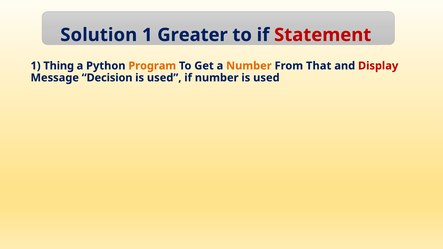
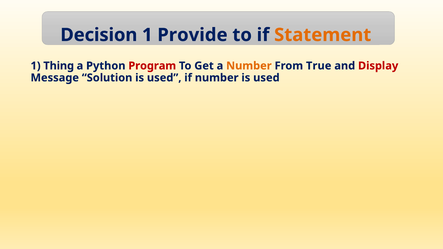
Solution: Solution -> Decision
Greater: Greater -> Provide
Statement colour: red -> orange
Program colour: orange -> red
That: That -> True
Decision: Decision -> Solution
